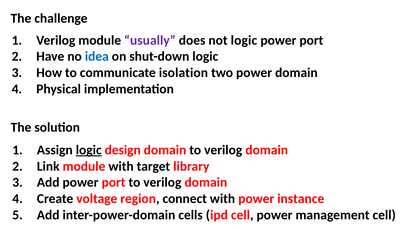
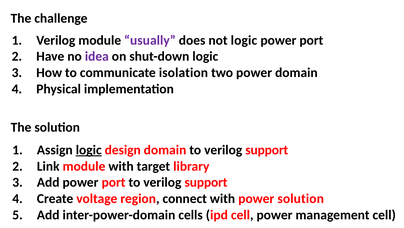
idea colour: blue -> purple
domain to verilog domain: domain -> support
port to verilog domain: domain -> support
power instance: instance -> solution
